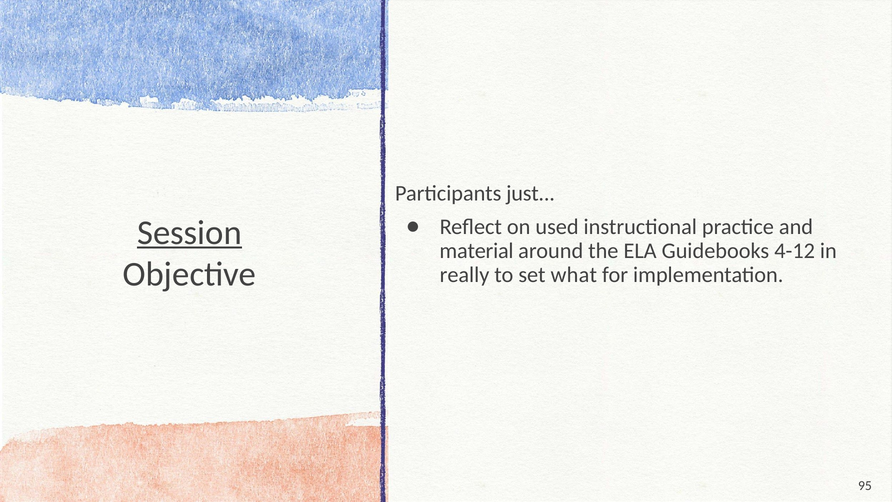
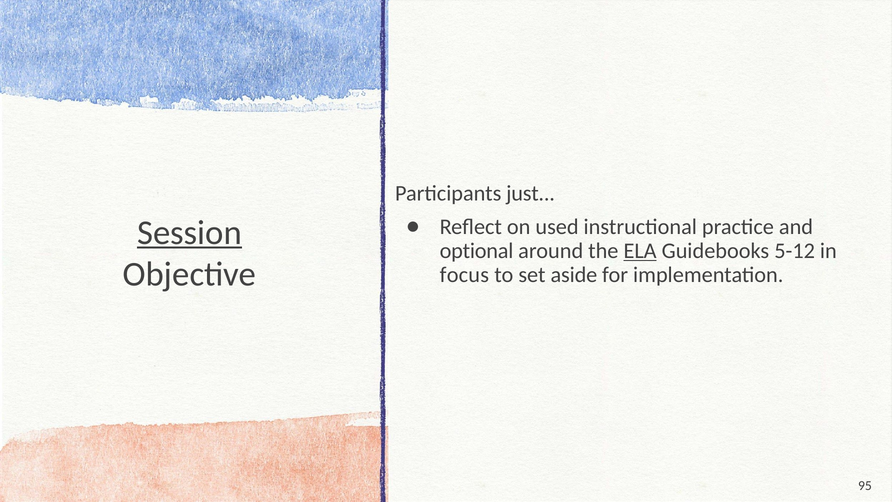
material: material -> optional
ELA underline: none -> present
4-12: 4-12 -> 5-12
really: really -> focus
what: what -> aside
